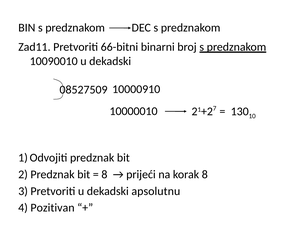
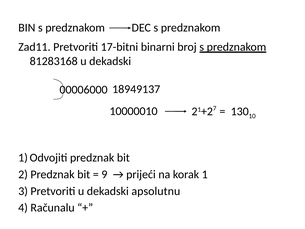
66-bitni: 66-bitni -> 17-bitni
10090010: 10090010 -> 81283168
10000910: 10000910 -> 18949137
08527509: 08527509 -> 00006000
8 at (104, 174): 8 -> 9
korak 8: 8 -> 1
Pozitivan: Pozitivan -> Računalu
